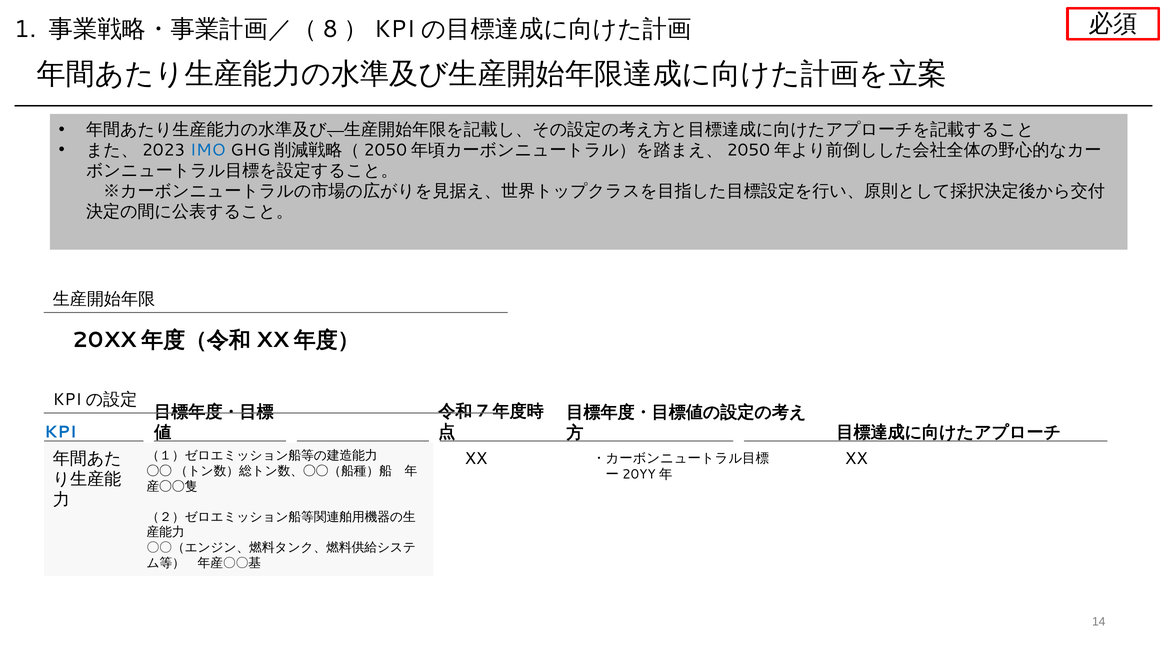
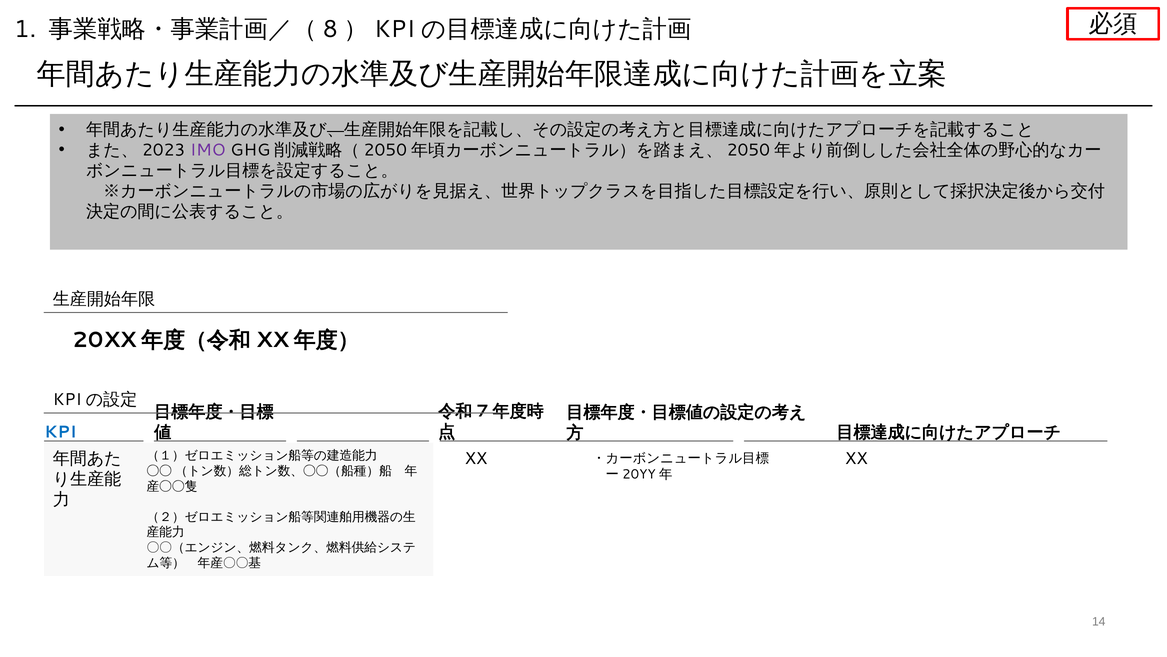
IMO colour: blue -> purple
